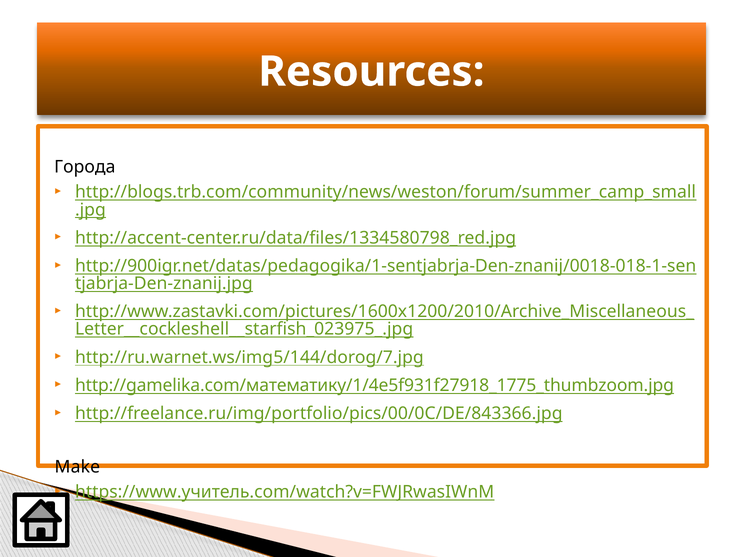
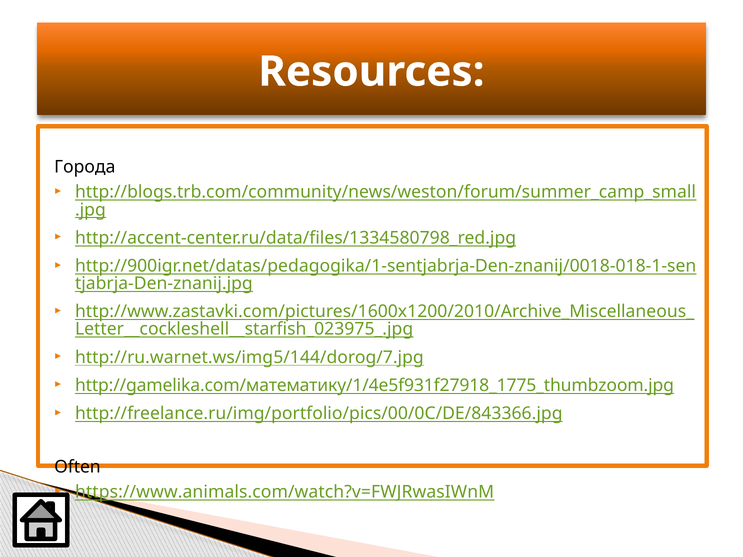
Make: Make -> Often
https://www.учитель.com/watch?v=FWJRwasIWnM: https://www.учитель.com/watch?v=FWJRwasIWnM -> https://www.animals.com/watch?v=FWJRwasIWnM
